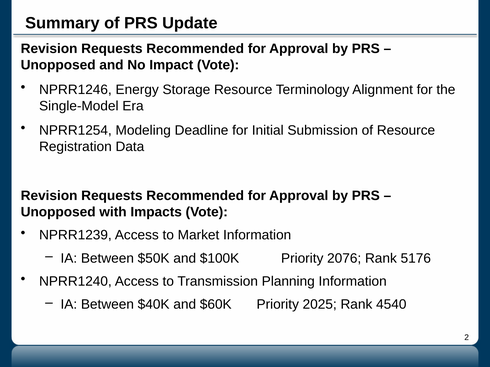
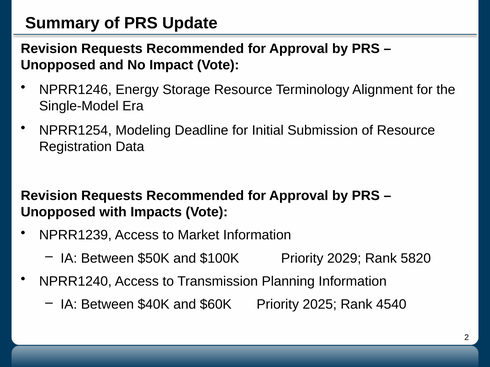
2076: 2076 -> 2029
5176: 5176 -> 5820
